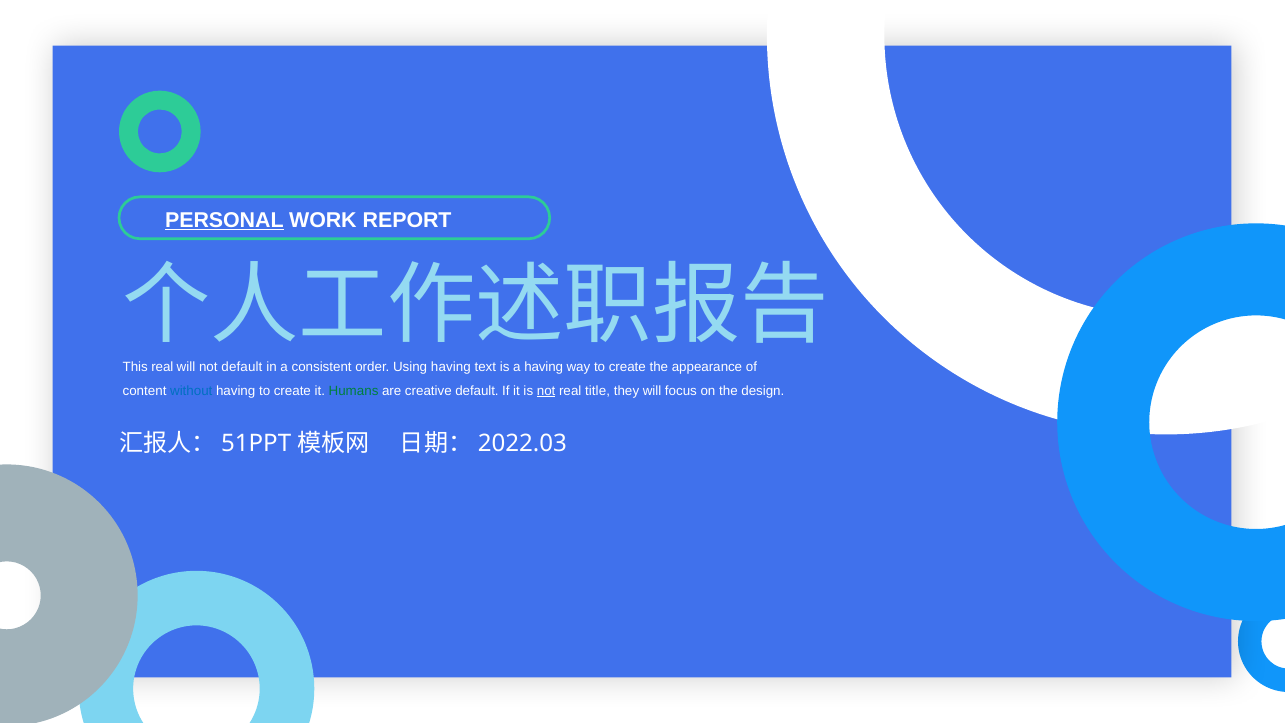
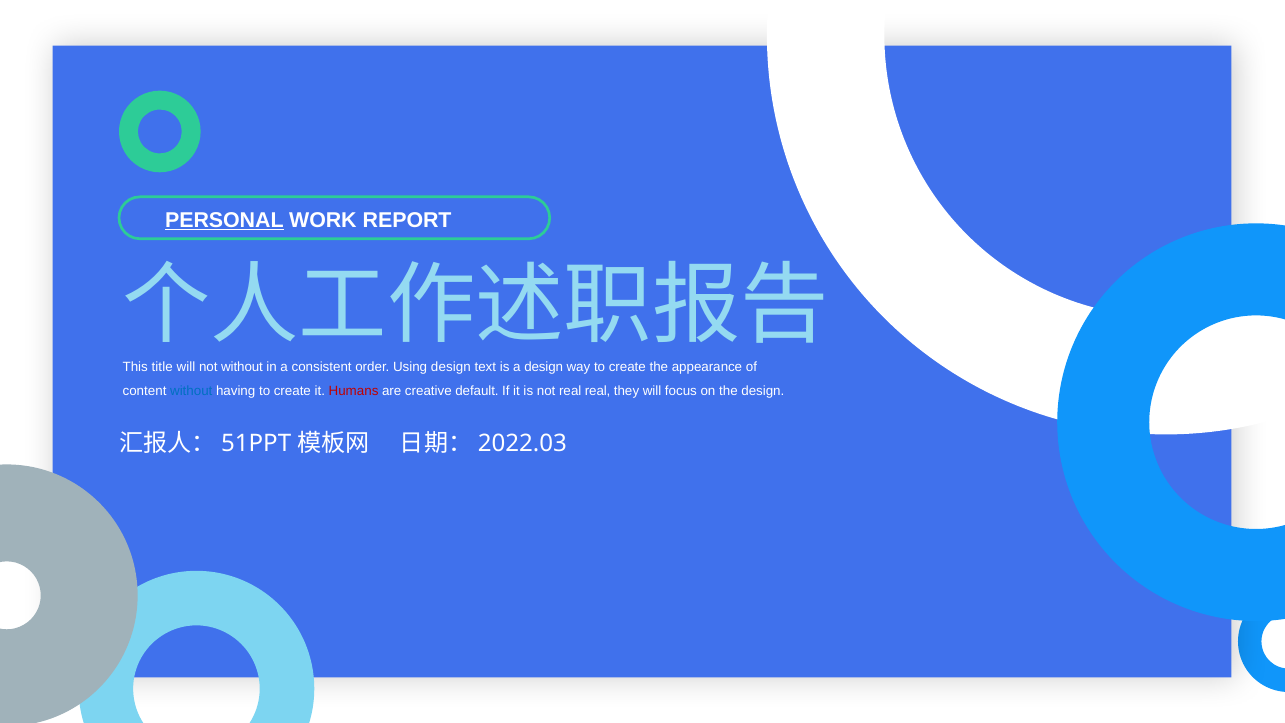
This real: real -> title
not default: default -> without
Using having: having -> design
a having: having -> design
Humans colour: green -> red
not at (546, 391) underline: present -> none
real title: title -> real
